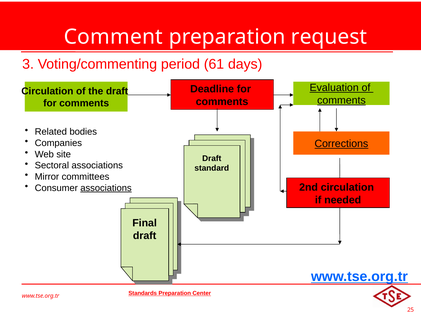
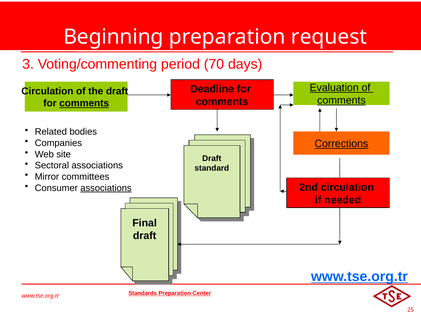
Comment: Comment -> Beginning
61: 61 -> 70
comments at (84, 103) underline: none -> present
